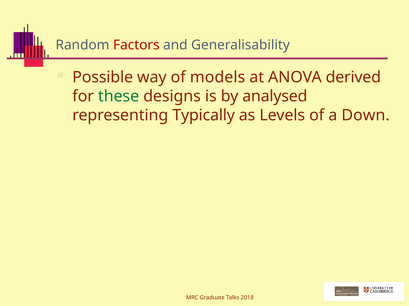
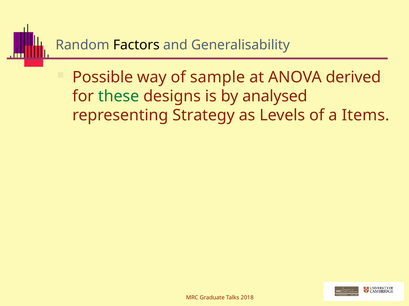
Factors colour: red -> black
models: models -> sample
Typically: Typically -> Strategy
Down: Down -> Items
